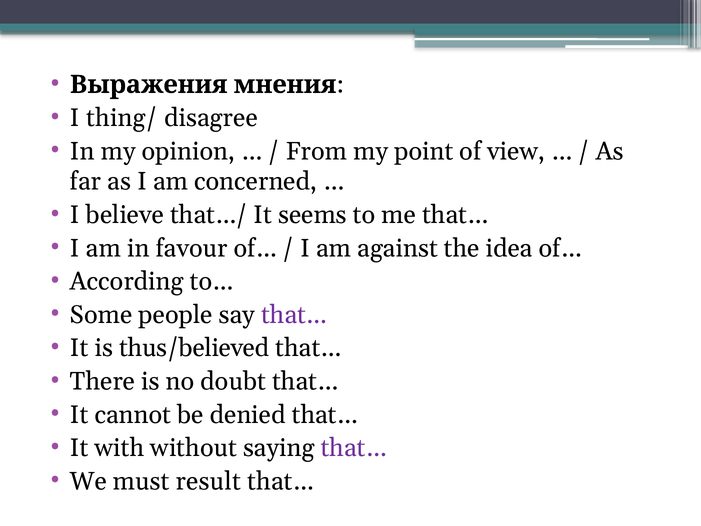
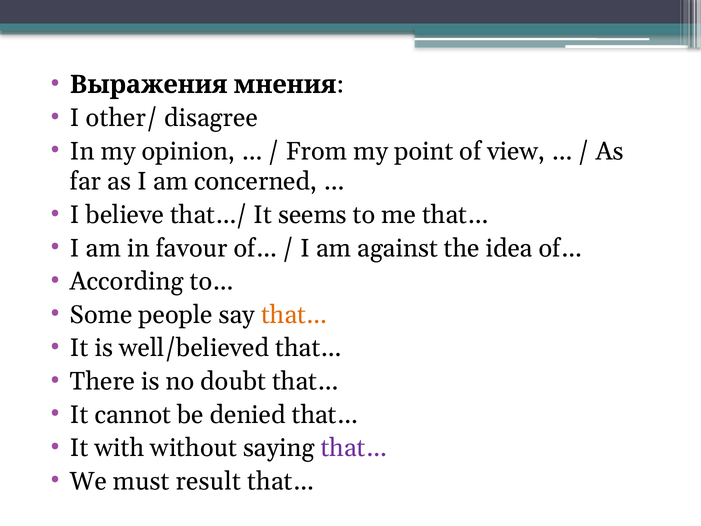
thing/: thing/ -> other/
that… at (294, 315) colour: purple -> orange
thus/believed: thus/believed -> well/believed
